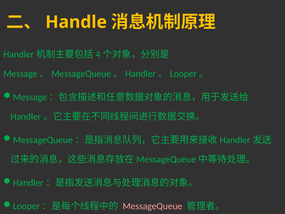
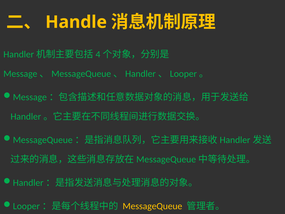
MessageQueue colour: pink -> yellow
